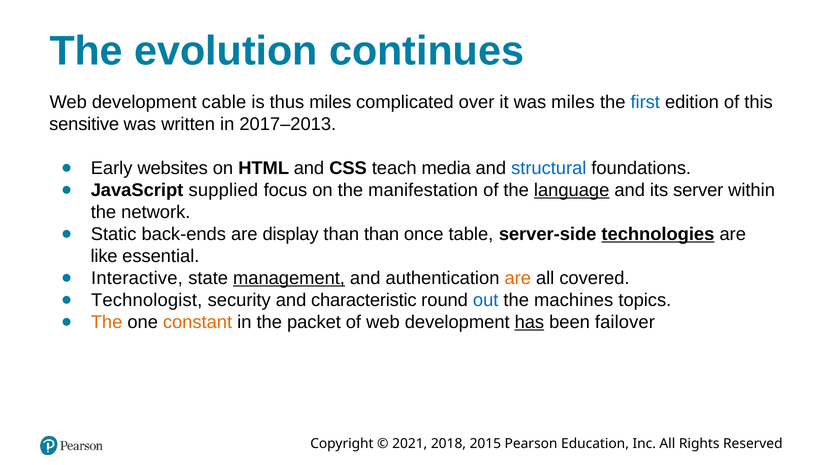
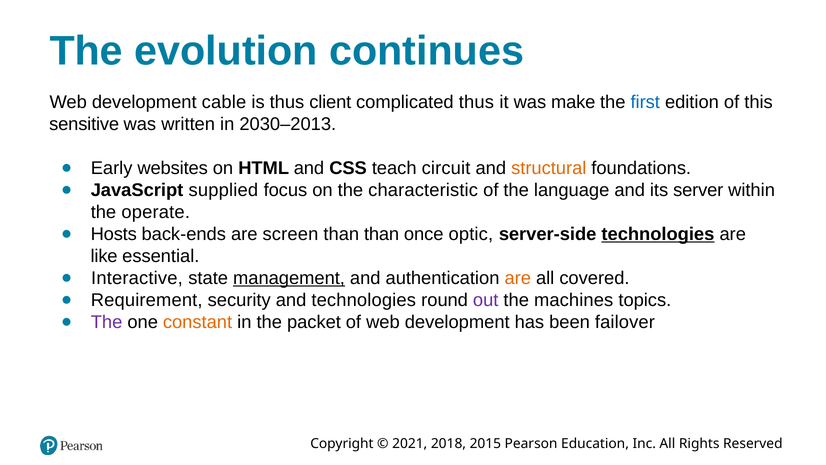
thus miles: miles -> client
complicated over: over -> thus
was miles: miles -> make
2017–2013: 2017–2013 -> 2030–2013
media: media -> circuit
structural colour: blue -> orange
manifestation: manifestation -> characteristic
language underline: present -> none
network: network -> operate
Static: Static -> Hosts
display: display -> screen
table: table -> optic
Technologist: Technologist -> Requirement
and characteristic: characteristic -> technologies
out colour: blue -> purple
The at (107, 322) colour: orange -> purple
has underline: present -> none
